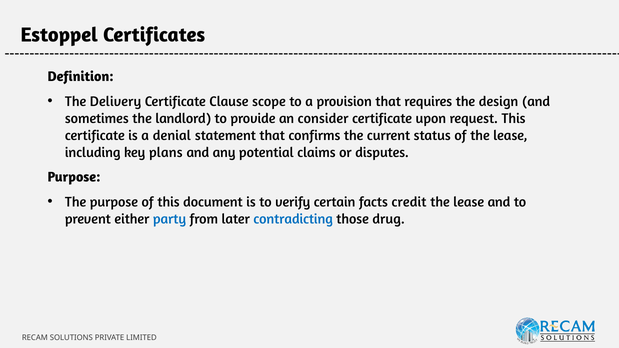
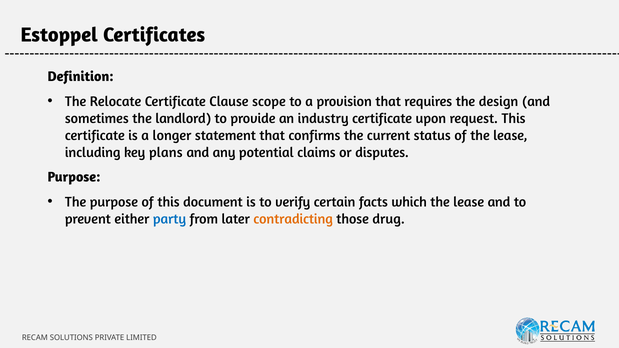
Delivery: Delivery -> Relocate
consider: consider -> industry
denial: denial -> longer
credit: credit -> which
contradicting colour: blue -> orange
